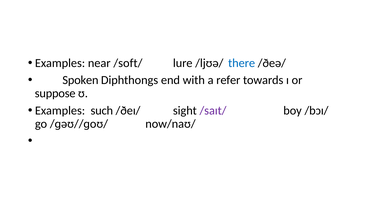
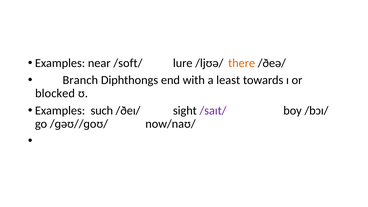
there colour: blue -> orange
Spoken: Spoken -> Branch
refer: refer -> least
suppose: suppose -> blocked
